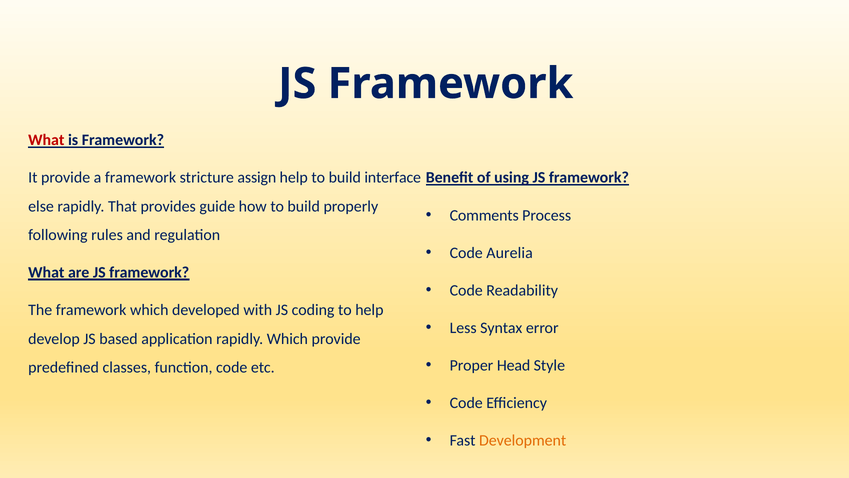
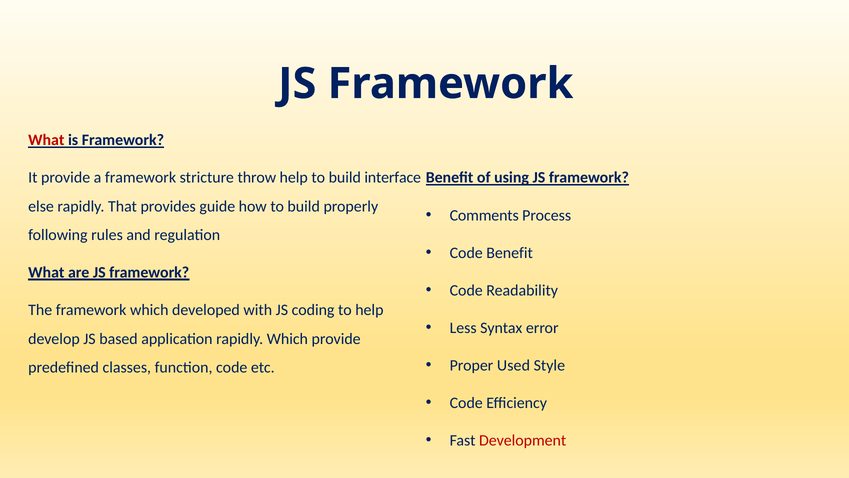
assign: assign -> throw
Code Aurelia: Aurelia -> Benefit
Head: Head -> Used
Development colour: orange -> red
